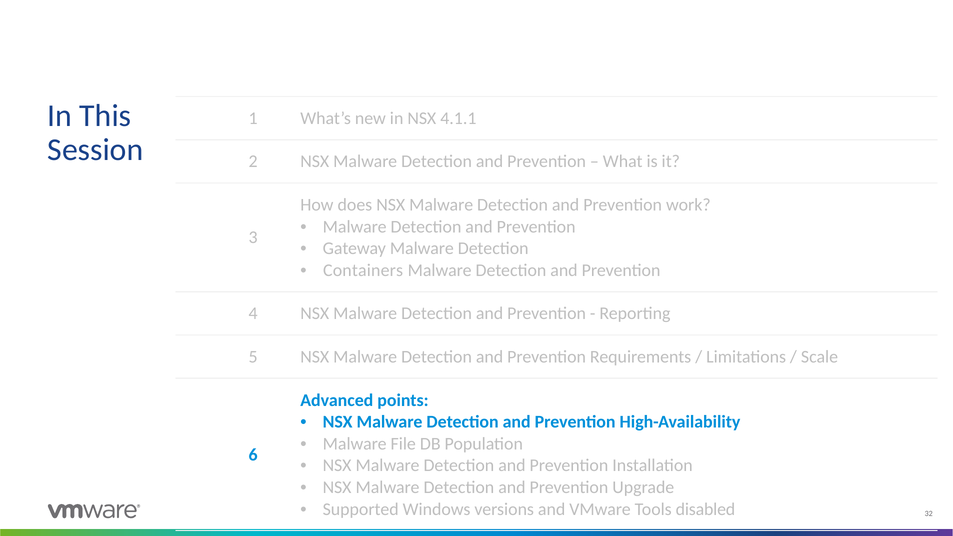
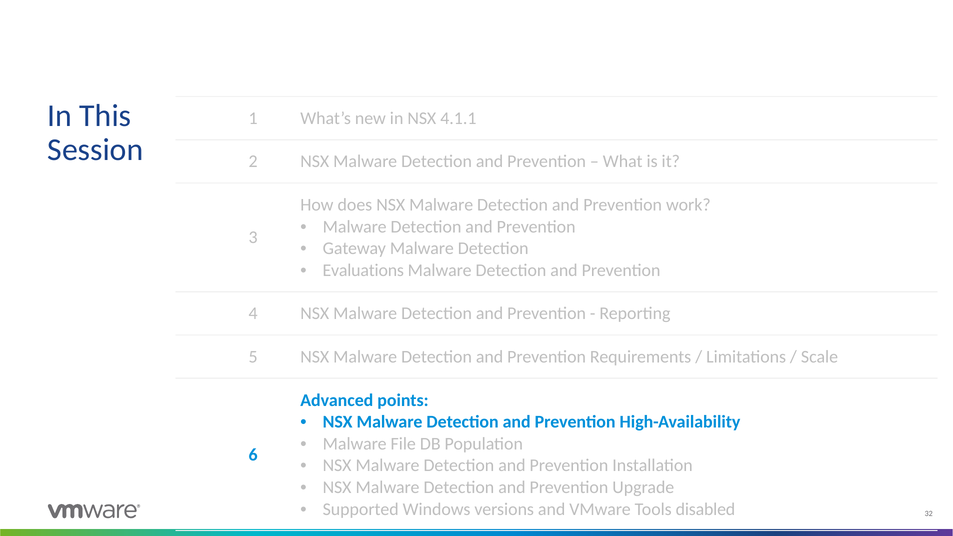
Containers: Containers -> Evaluations
